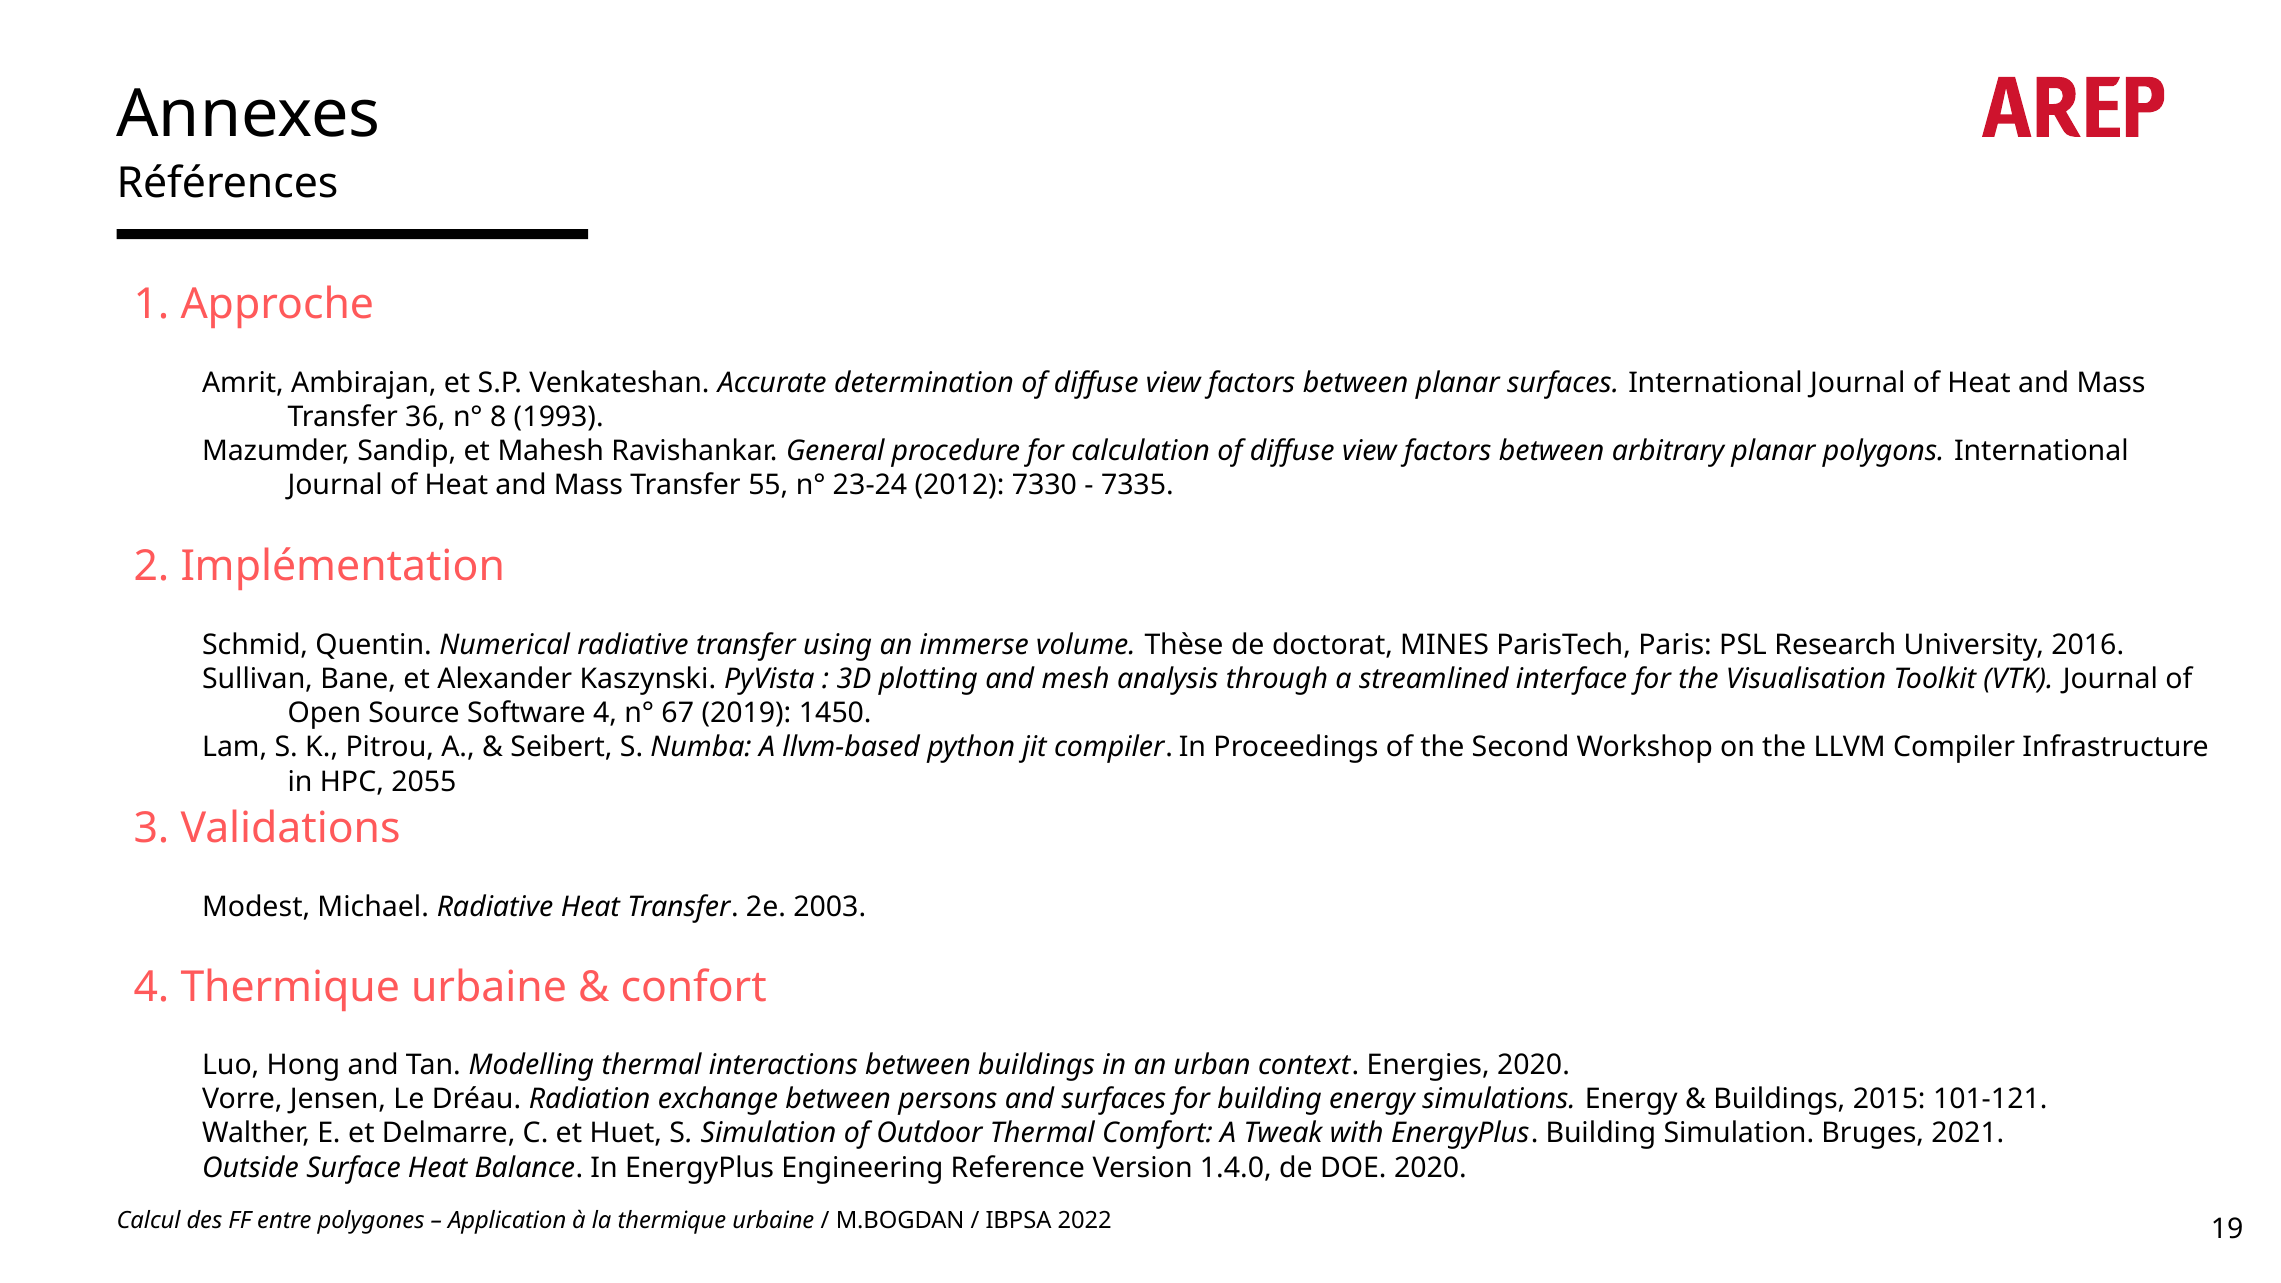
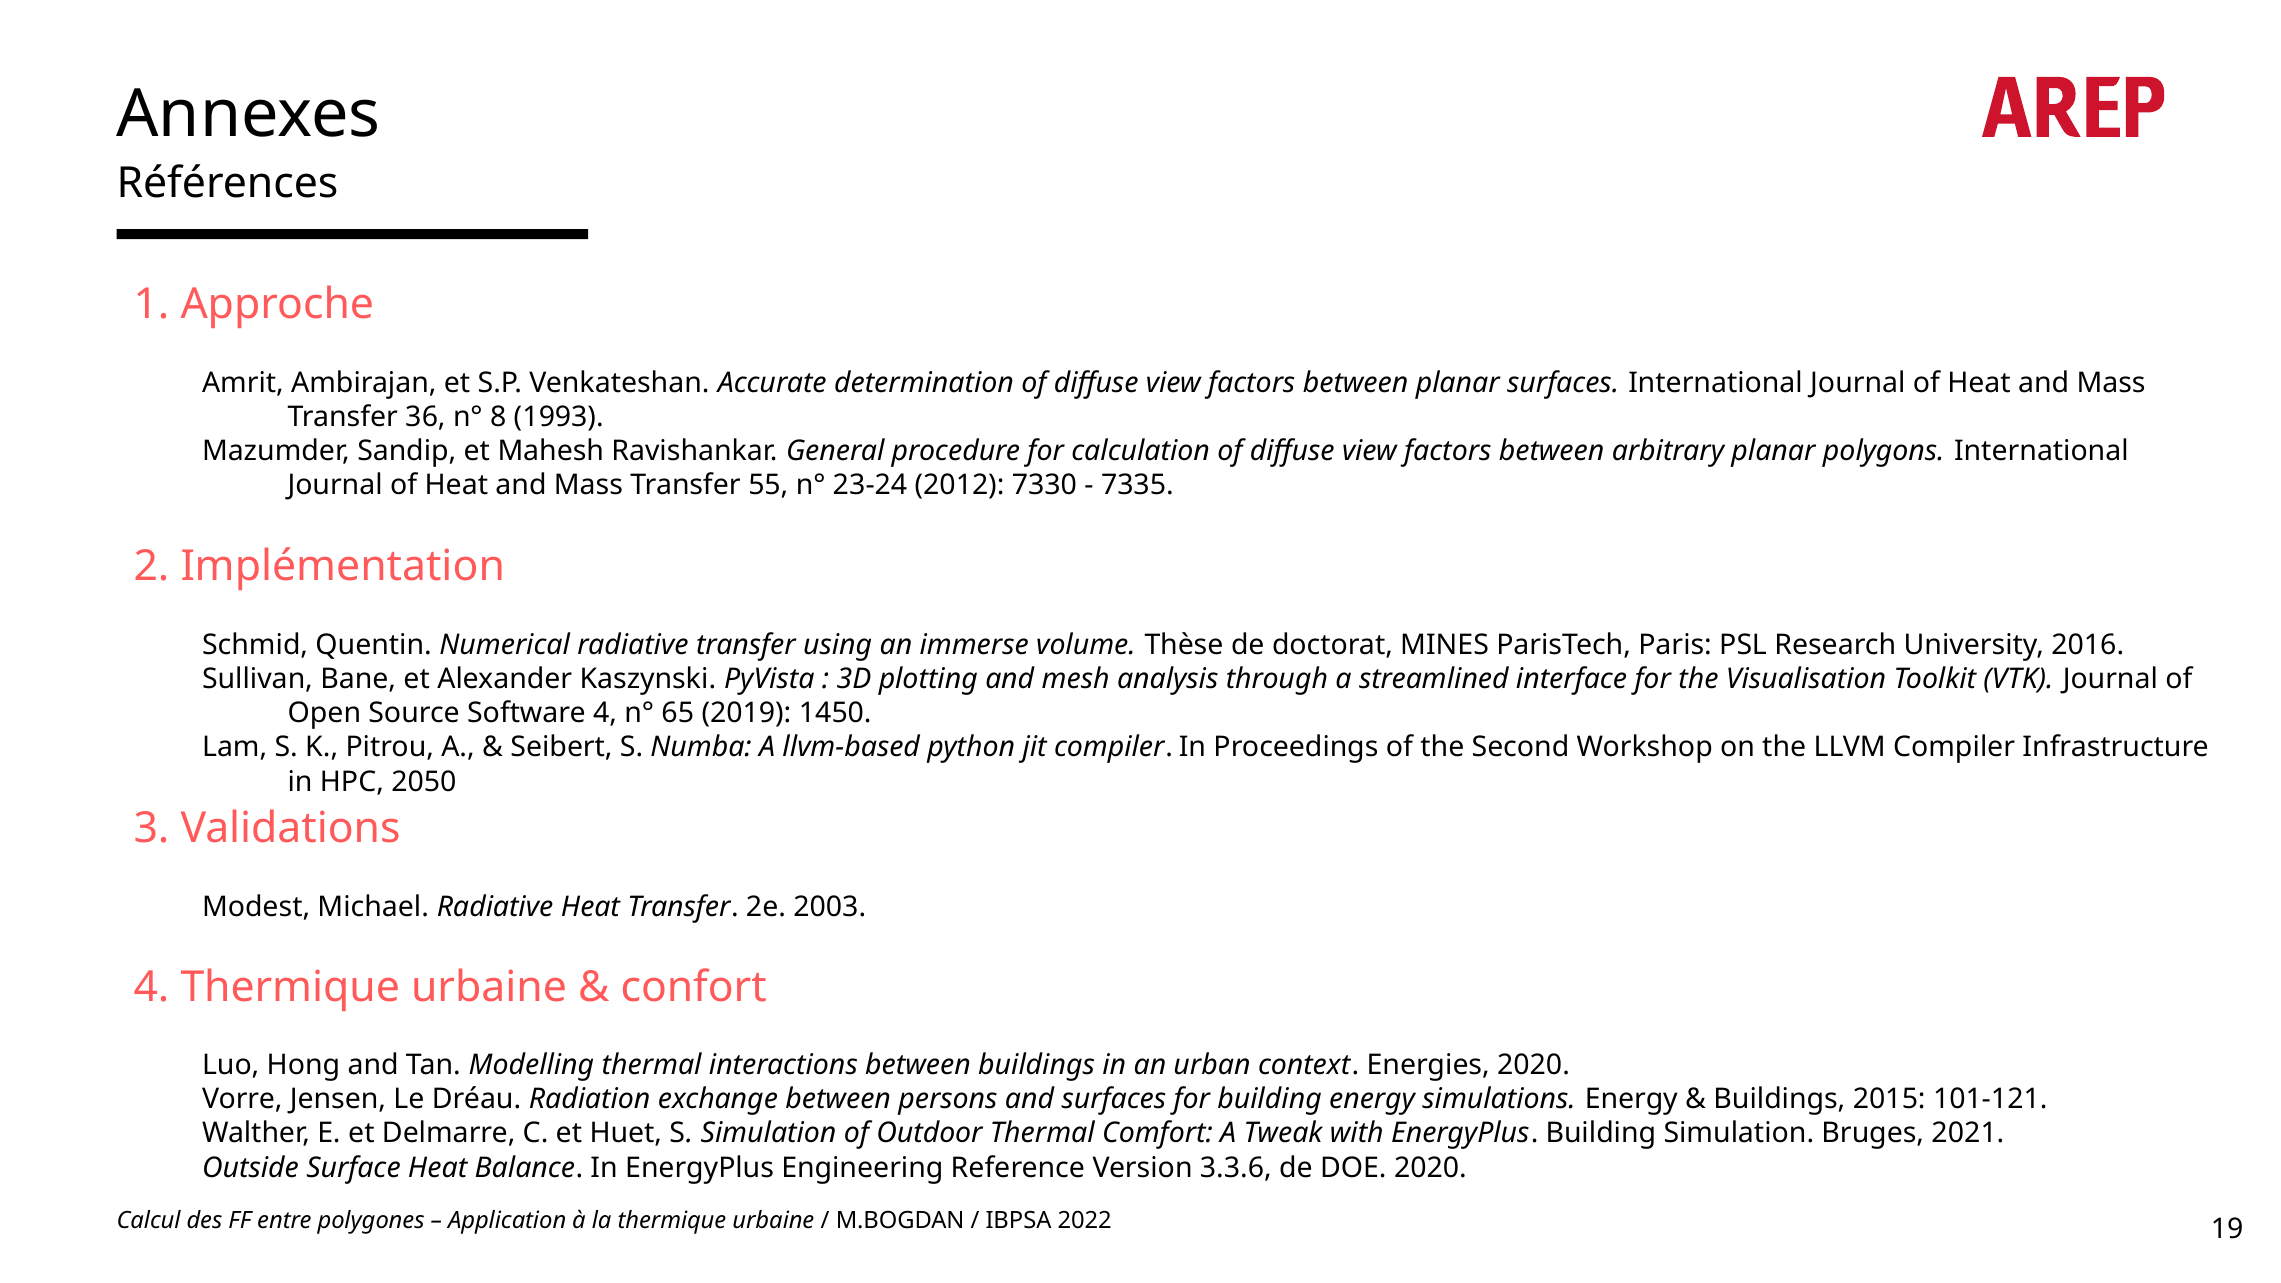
67: 67 -> 65
2055: 2055 -> 2050
1.4.0: 1.4.0 -> 3.3.6
